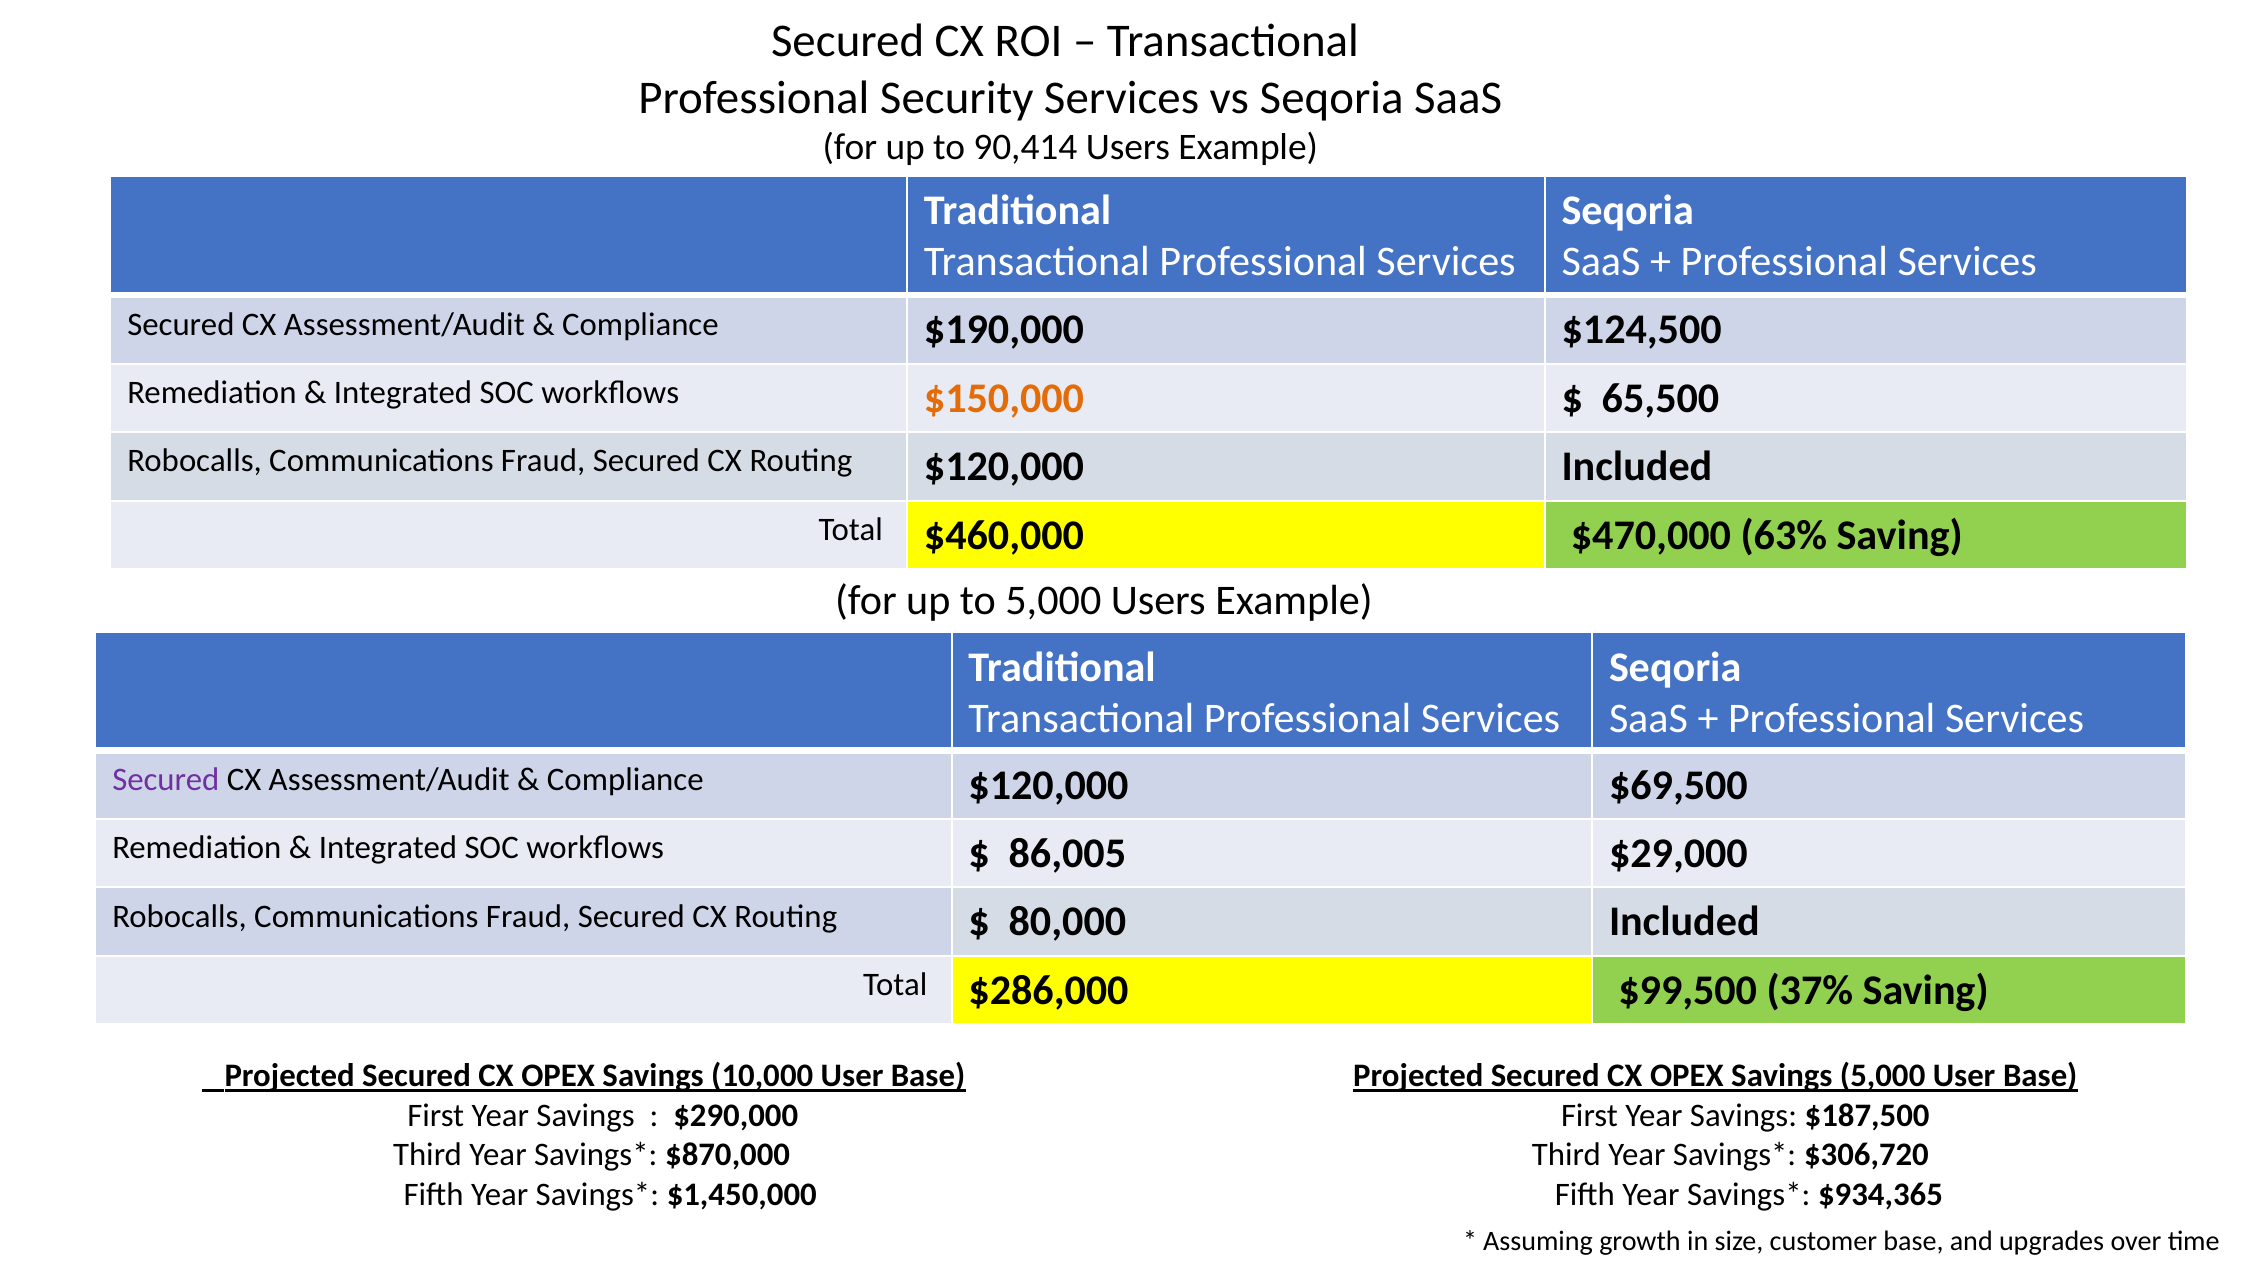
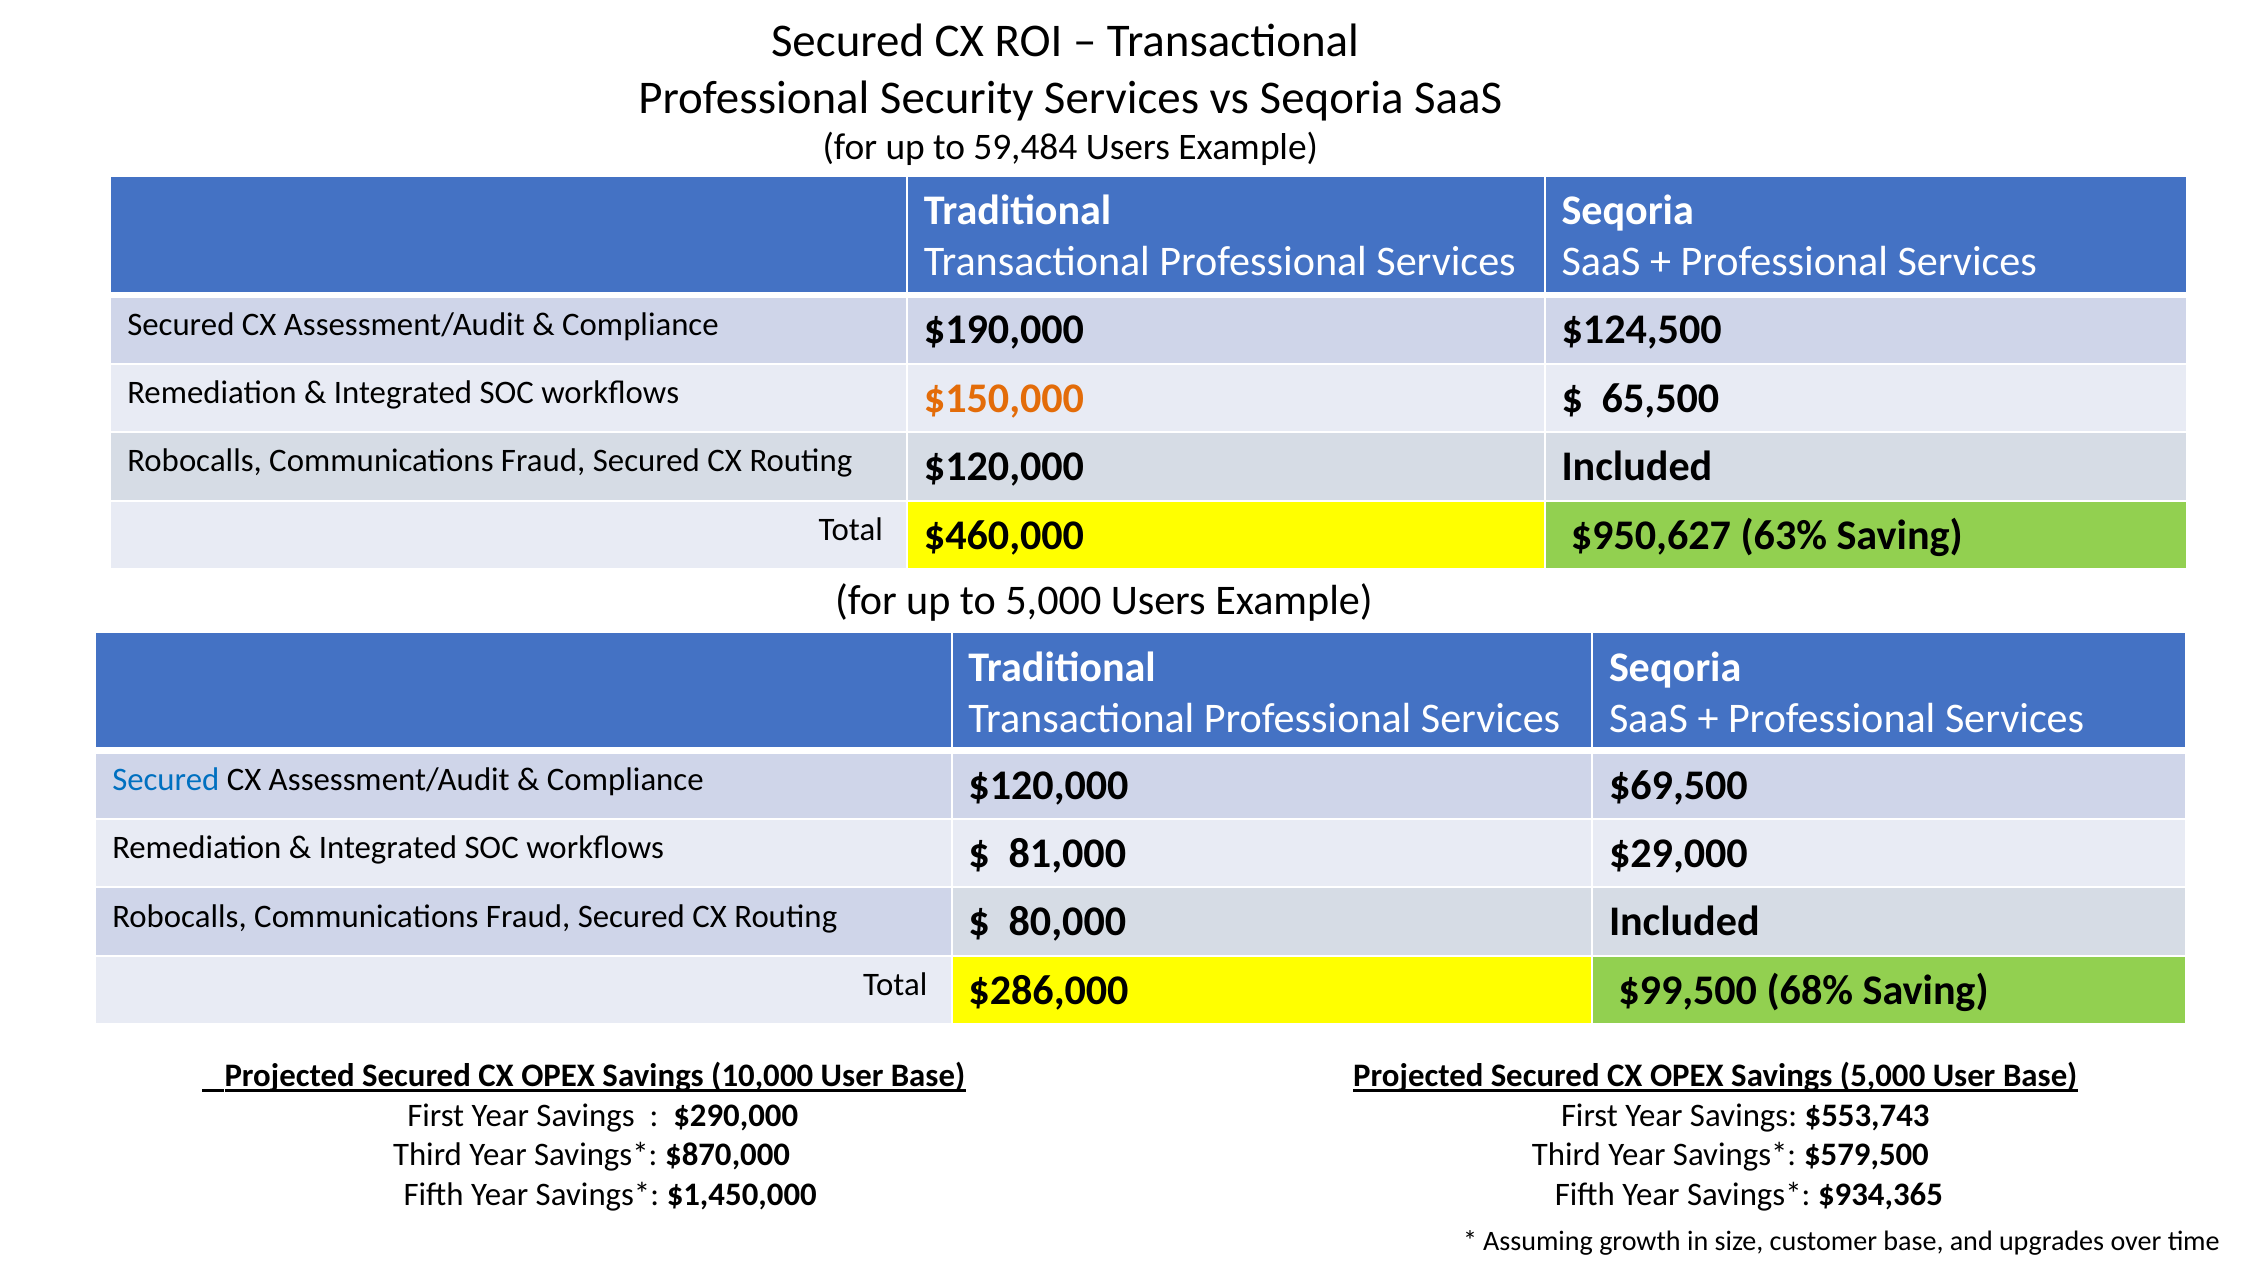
90,414: 90,414 -> 59,484
$470,000: $470,000 -> $950,627
Secured at (166, 779) colour: purple -> blue
86,005: 86,005 -> 81,000
37%: 37% -> 68%
$187,500: $187,500 -> $553,743
$306,720: $306,720 -> $579,500
